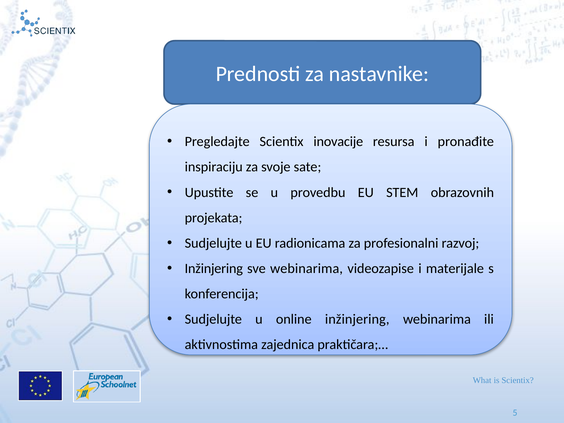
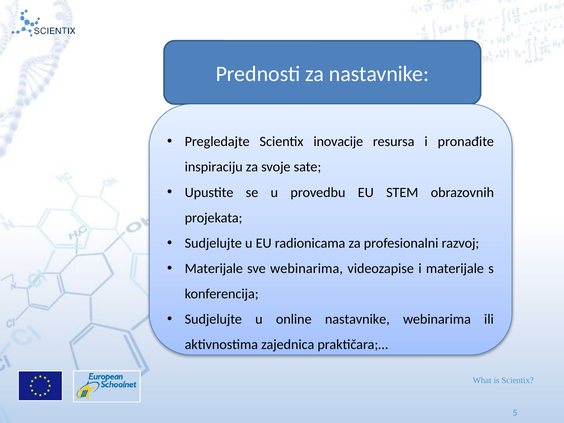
Inžinjering at (214, 269): Inžinjering -> Materijale
online inžinjering: inžinjering -> nastavnike
